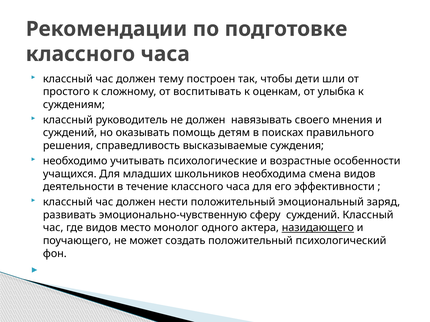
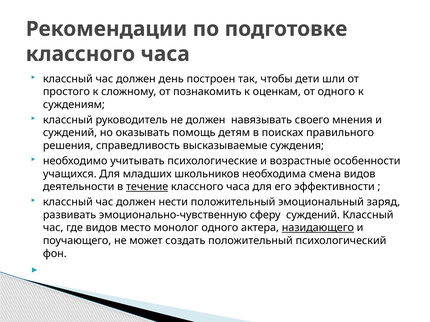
тему: тему -> день
воспитывать: воспитывать -> познакомить
от улыбка: улыбка -> одного
течение underline: none -> present
